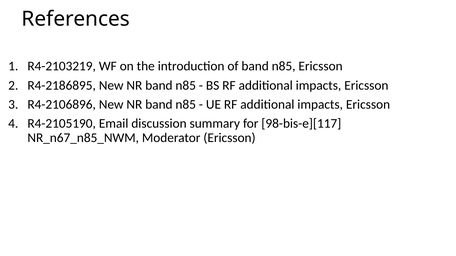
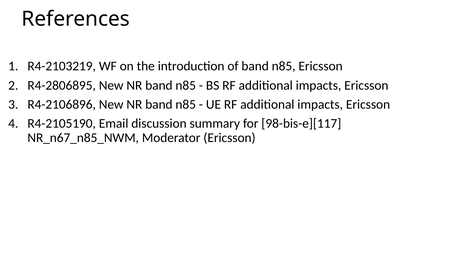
R4-2186895: R4-2186895 -> R4-2806895
